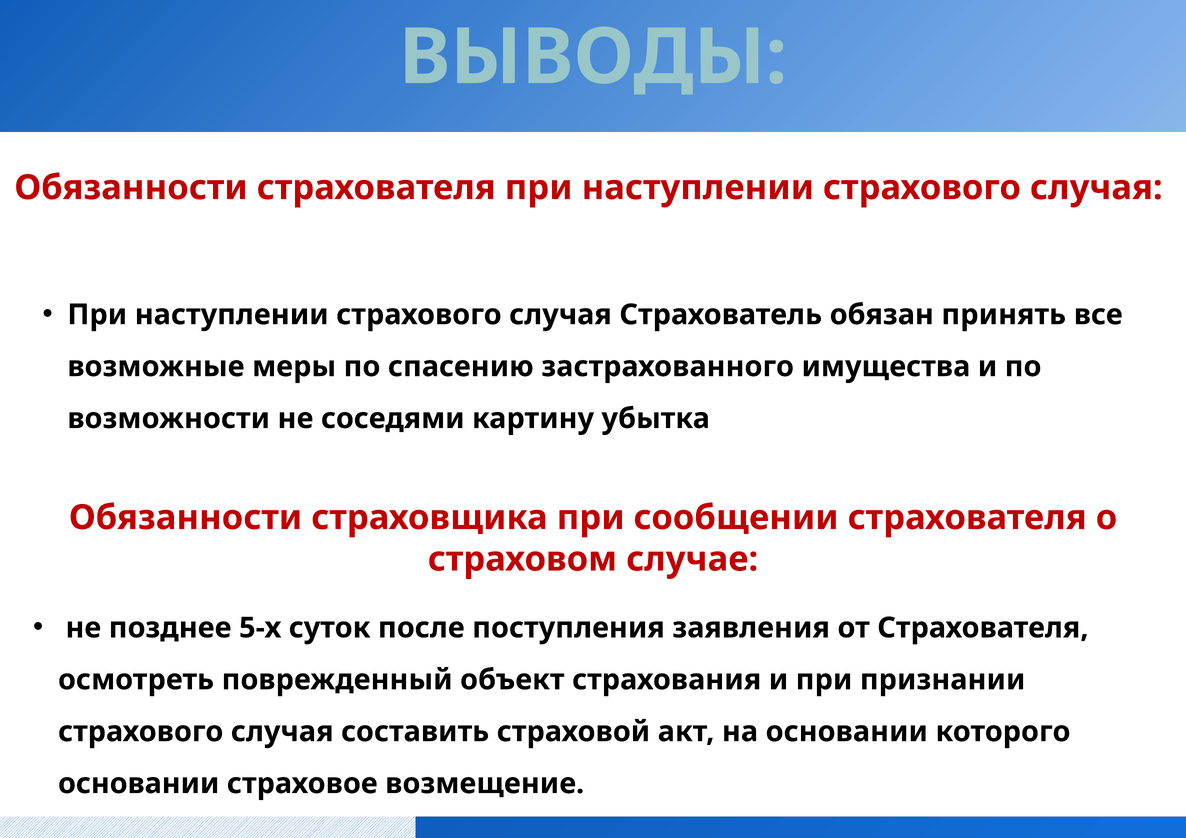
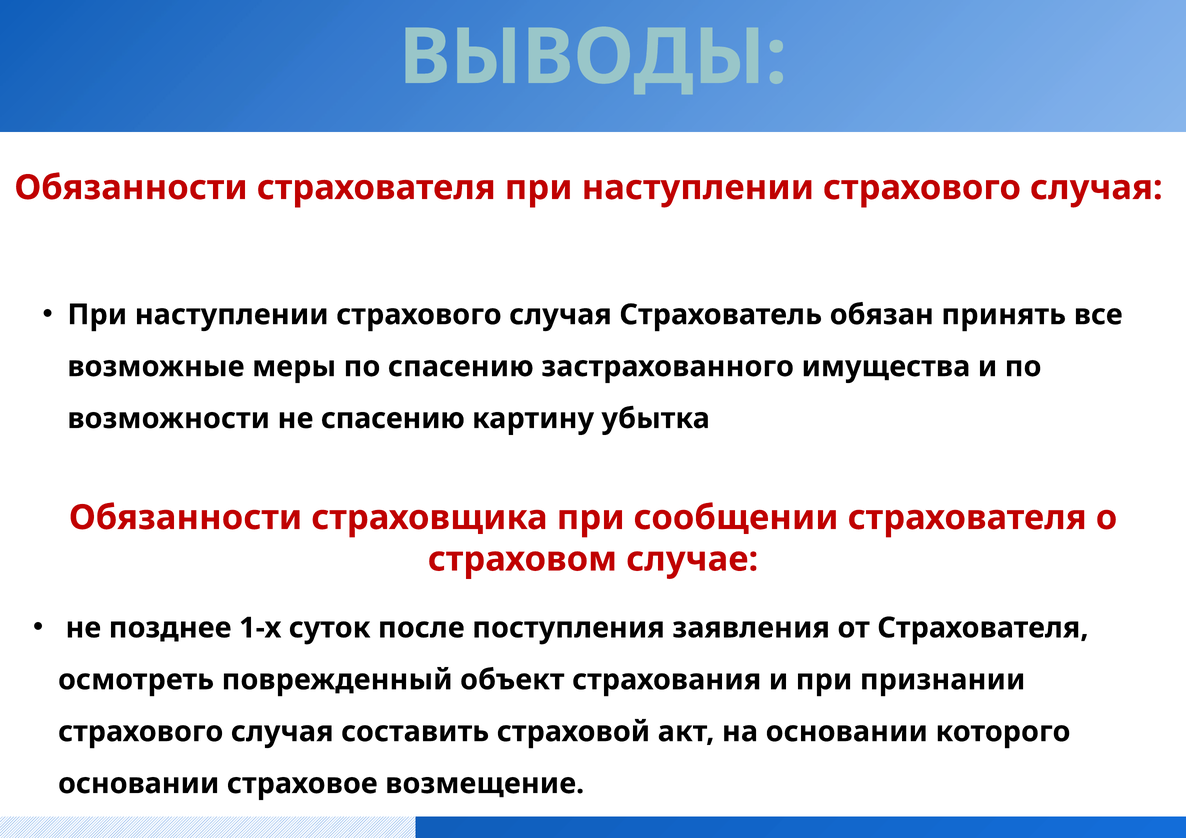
не соседями: соседями -> спасению
5-х: 5-х -> 1-х
